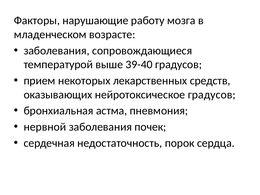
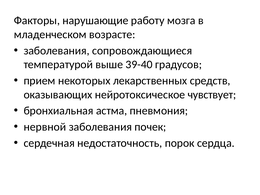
нейротоксическое градусов: градусов -> чувствует
